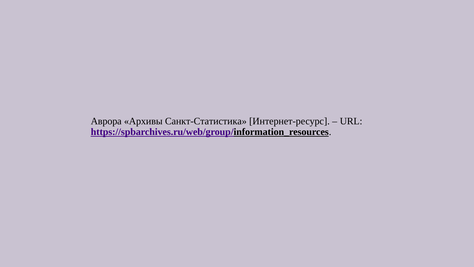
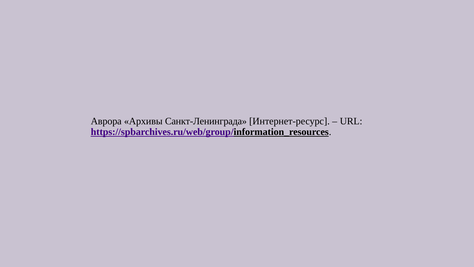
Санкт-Статистика: Санкт-Статистика -> Санкт-Ленинграда
